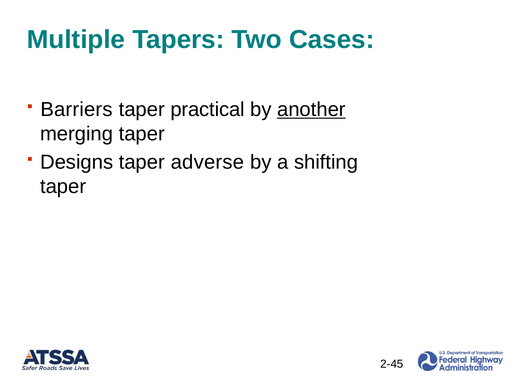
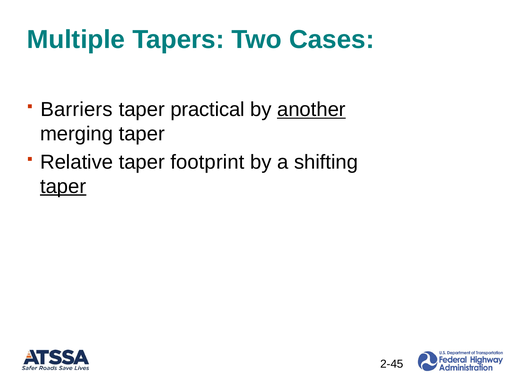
Designs: Designs -> Relative
adverse: adverse -> footprint
taper at (63, 187) underline: none -> present
